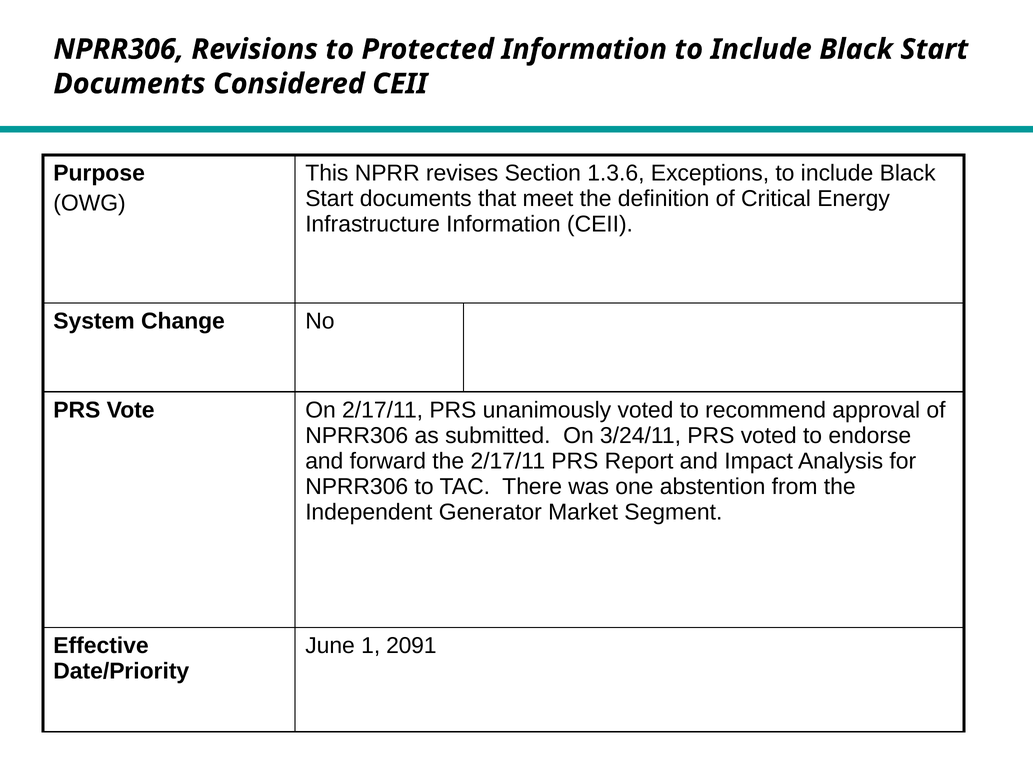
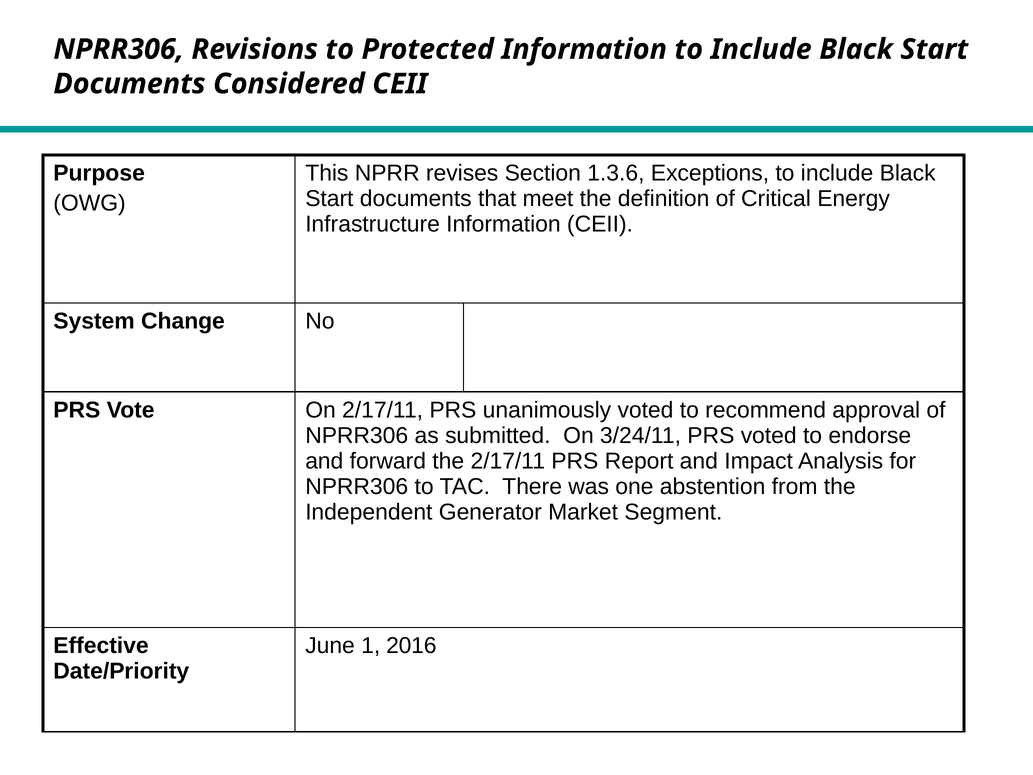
2091: 2091 -> 2016
